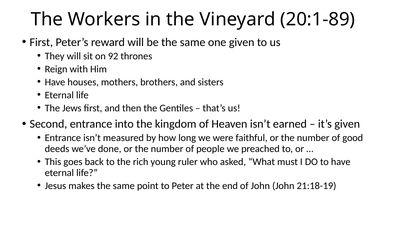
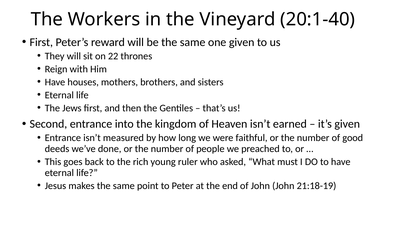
20:1-89: 20:1-89 -> 20:1-40
92: 92 -> 22
